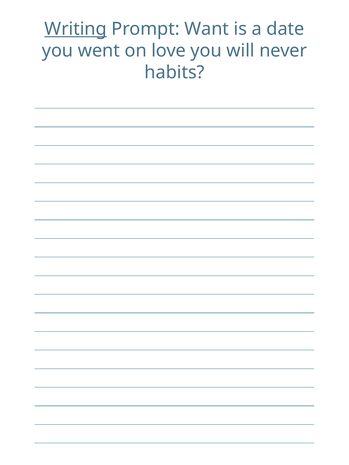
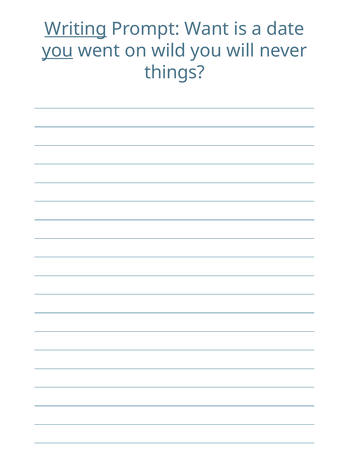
you at (57, 51) underline: none -> present
love: love -> wild
habits: habits -> things
